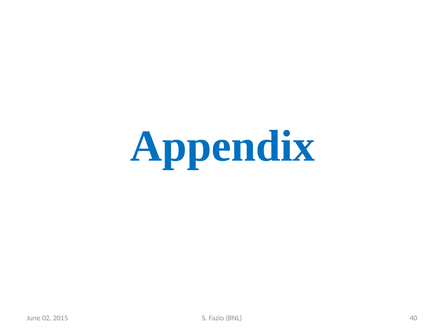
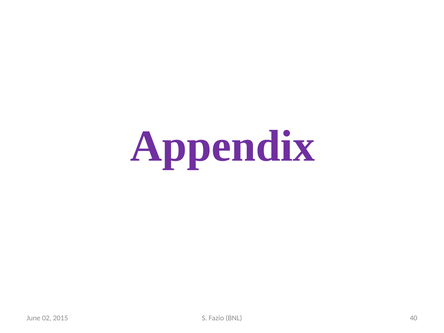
Appendix colour: blue -> purple
